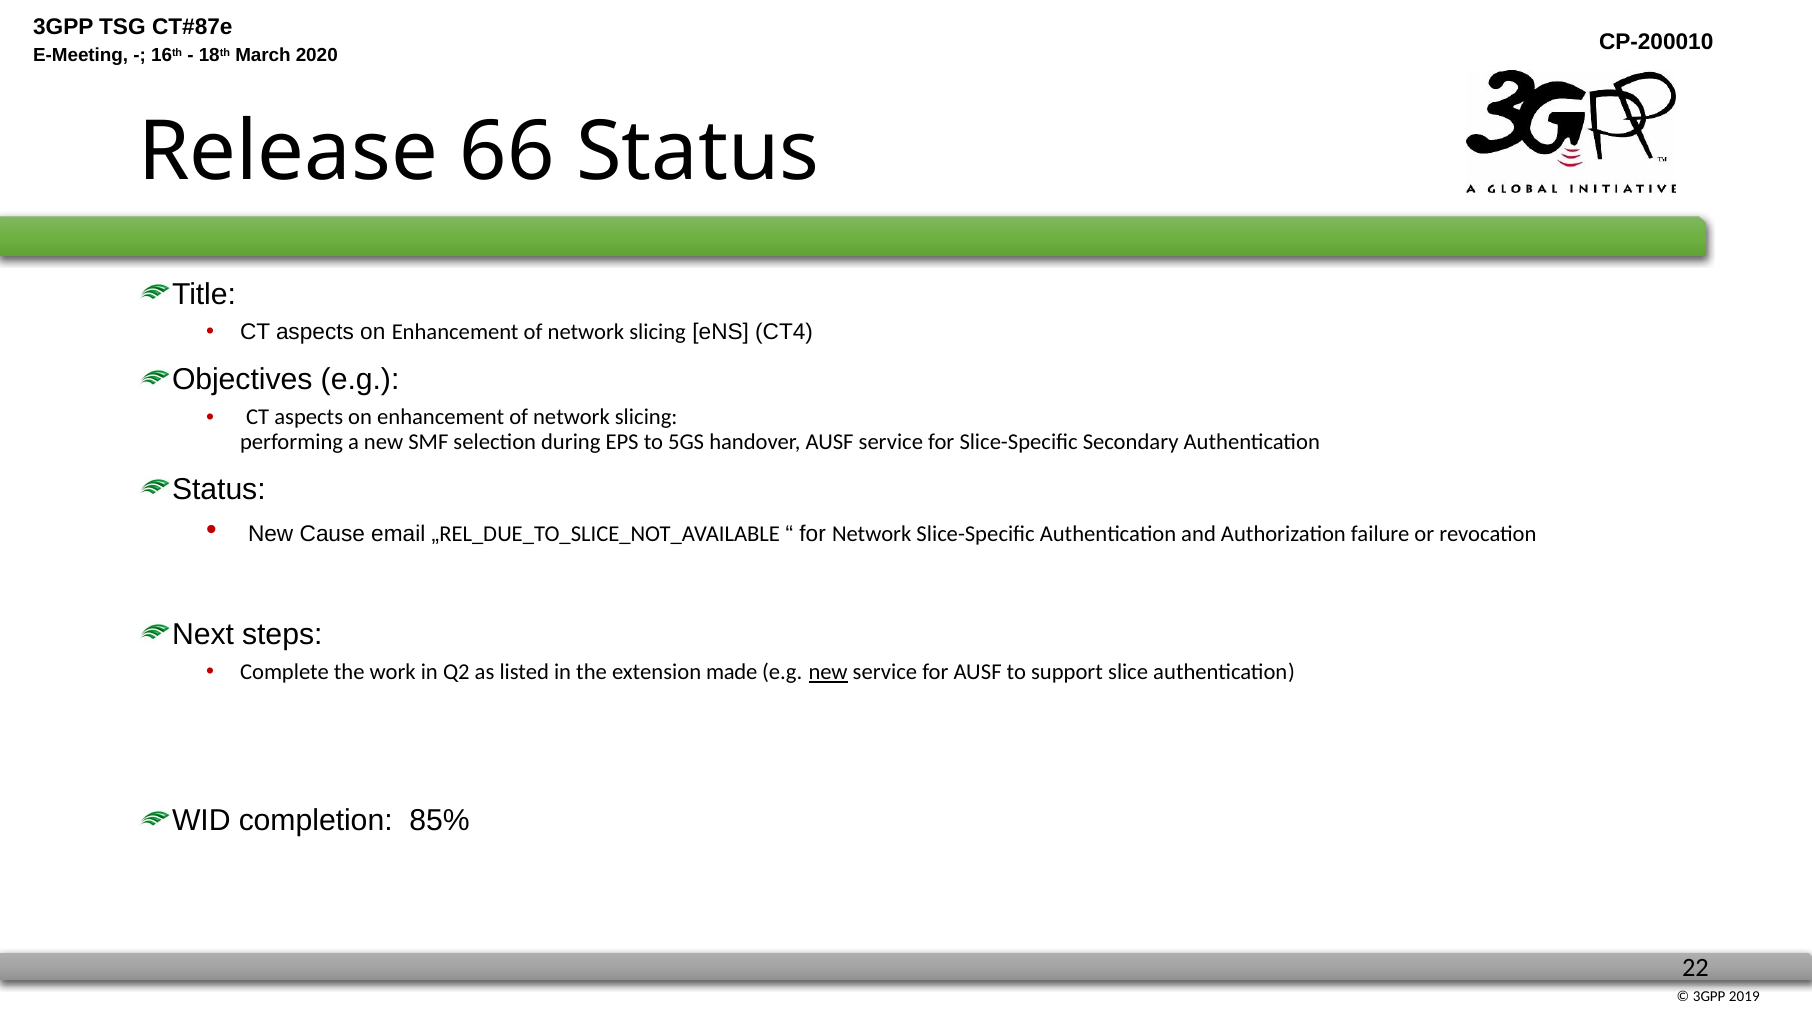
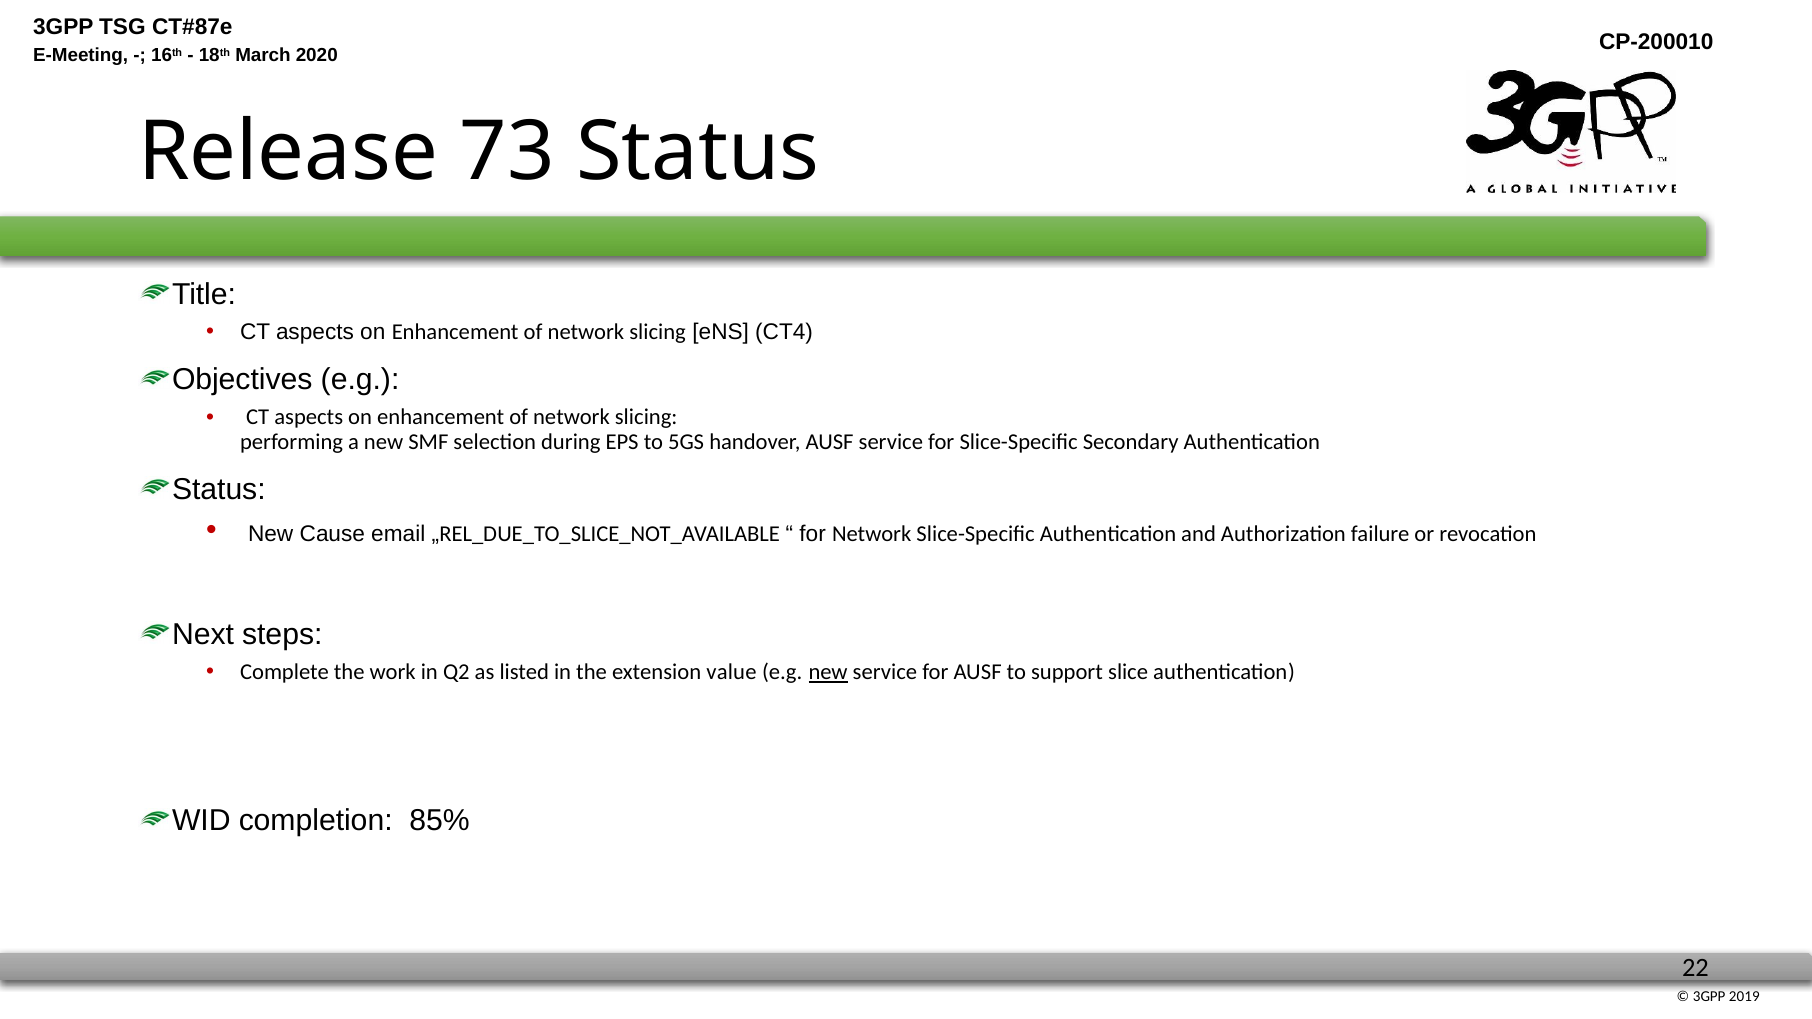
66: 66 -> 73
made: made -> value
